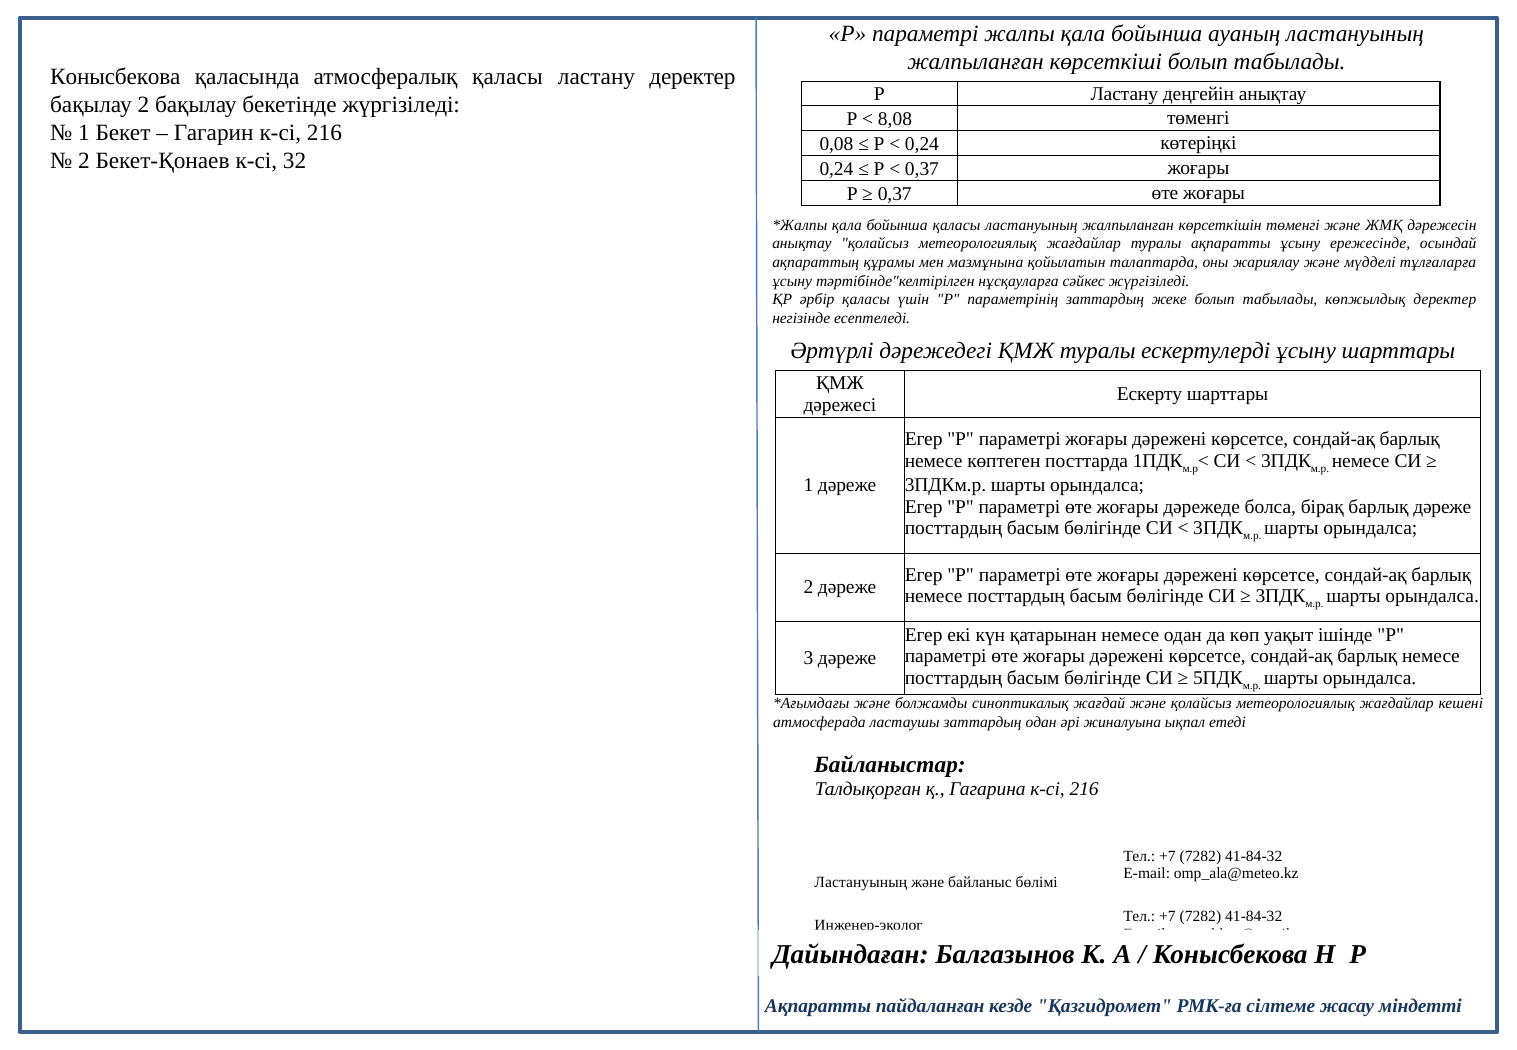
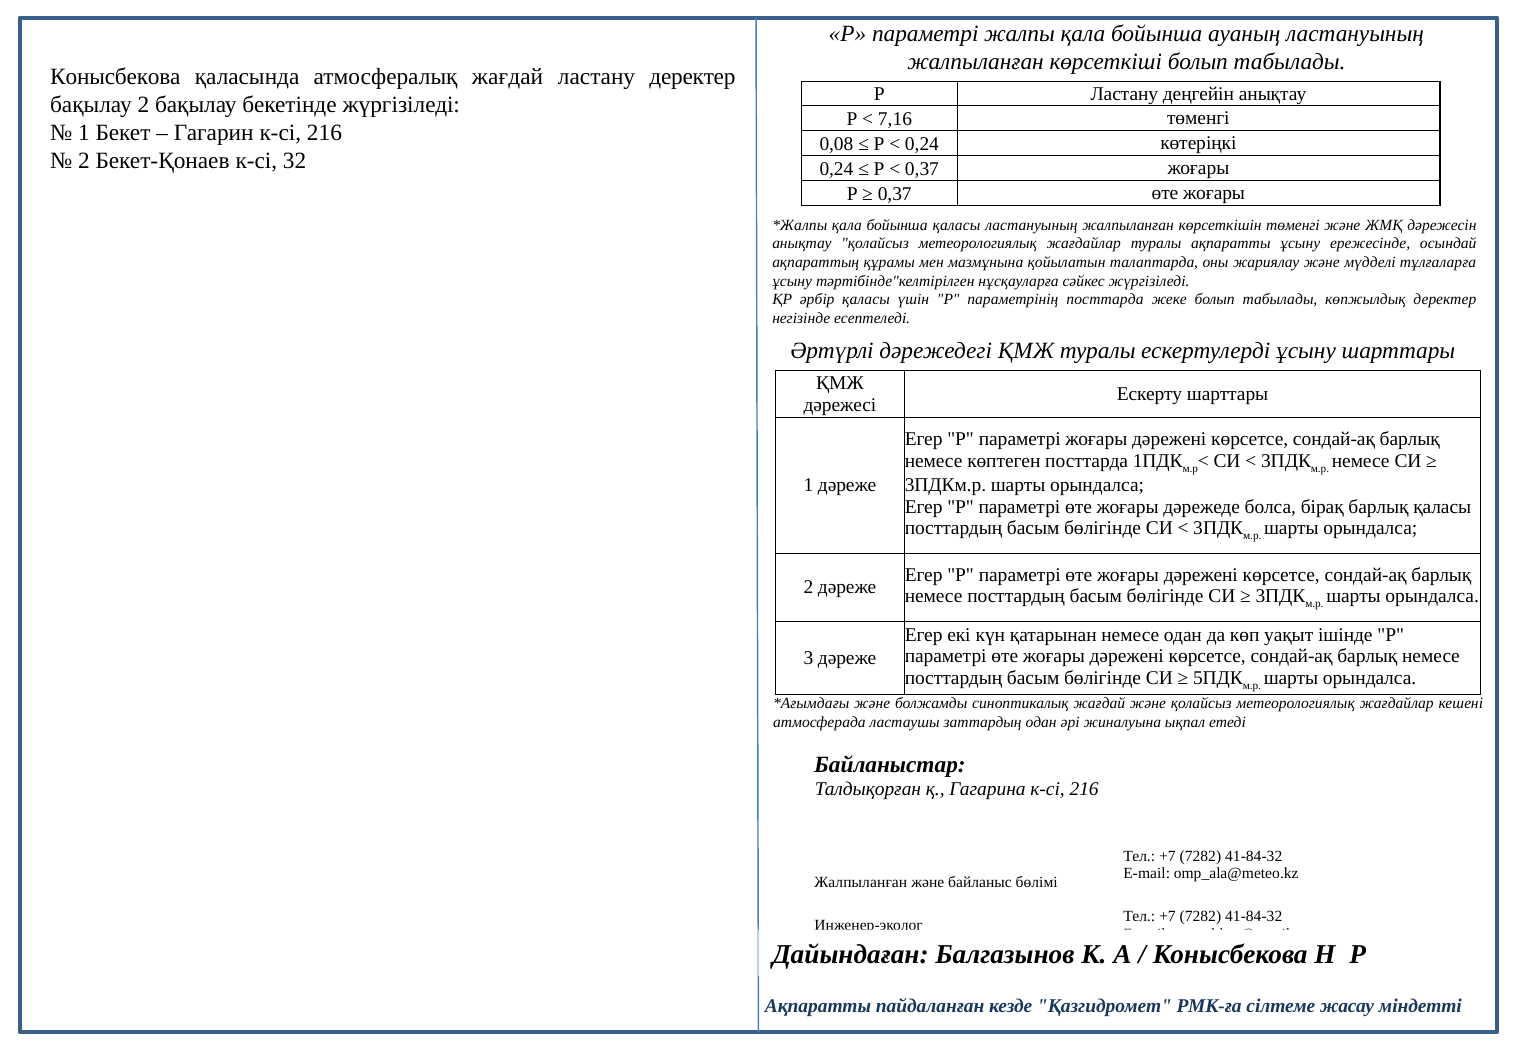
атмосфералық қаласы: қаласы -> жағдай
8,08: 8,08 -> 7,16
параметрінің заттардың: заттардың -> посттарда
барлық дәреже: дәреже -> қаласы
Ластануының at (861, 882): Ластануының -> Жалпыланған
